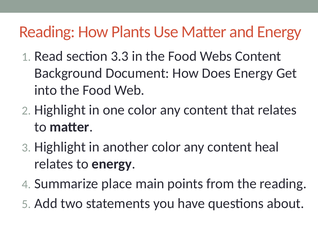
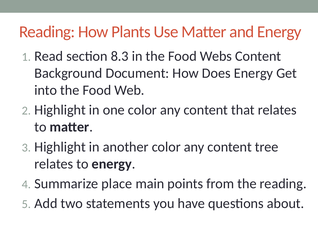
3.3: 3.3 -> 8.3
heal: heal -> tree
